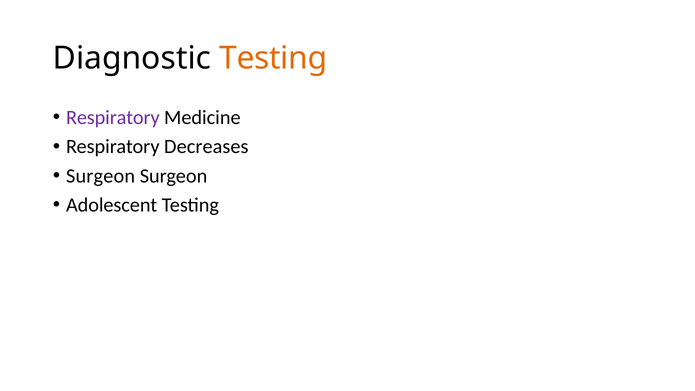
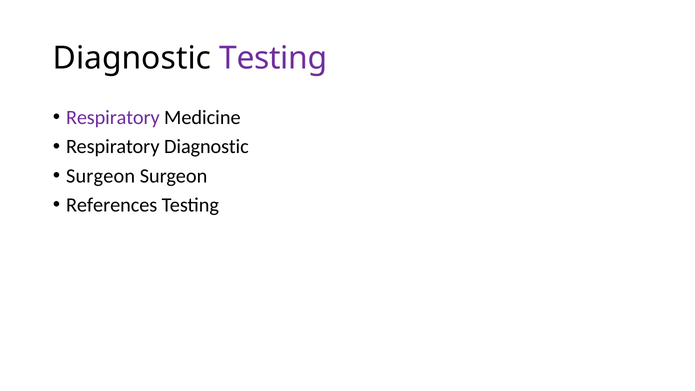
Testing at (273, 58) colour: orange -> purple
Respiratory Decreases: Decreases -> Diagnostic
Adolescent: Adolescent -> References
